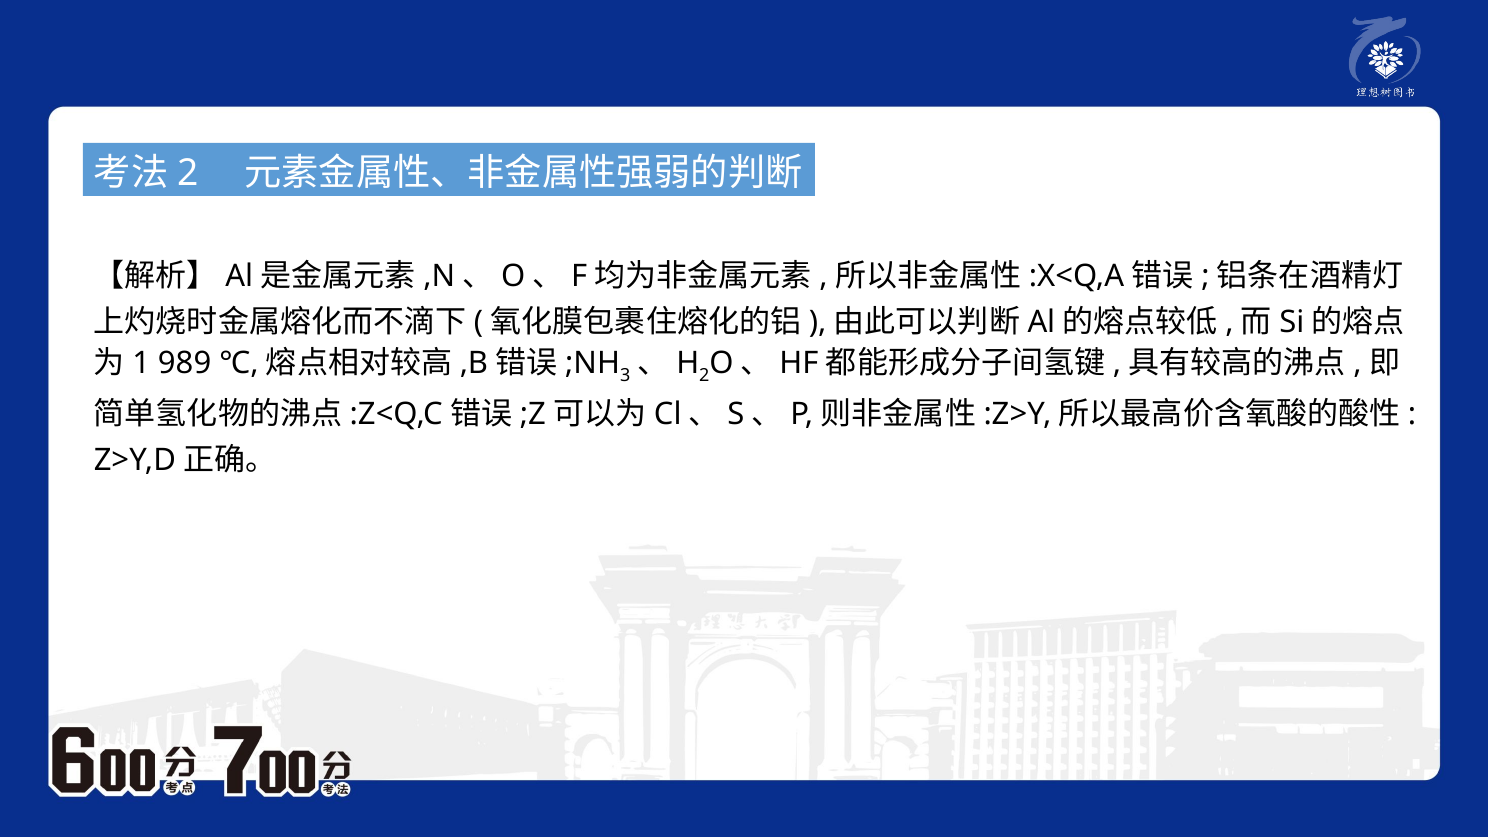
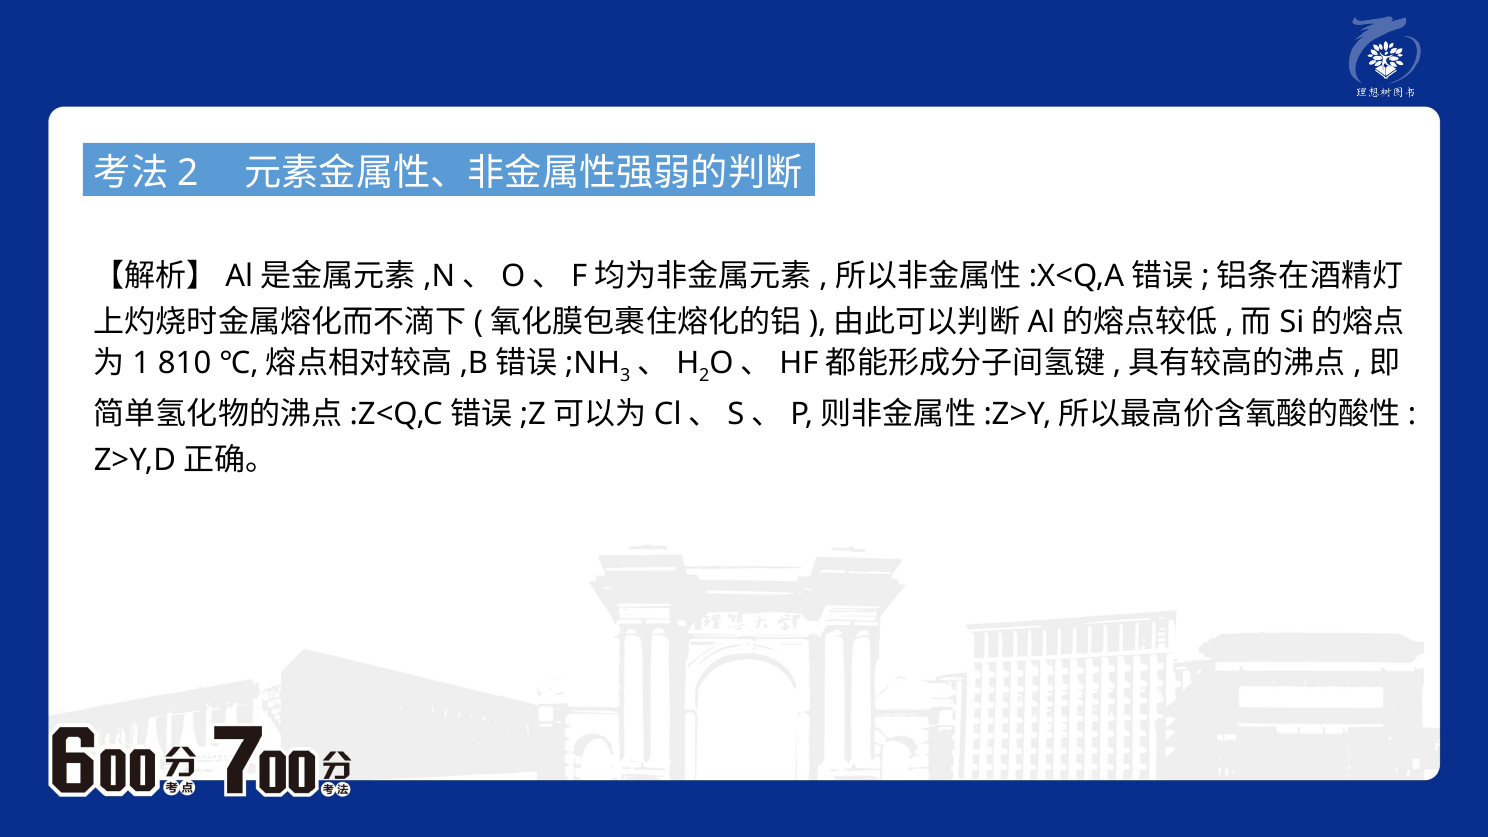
989: 989 -> 810
